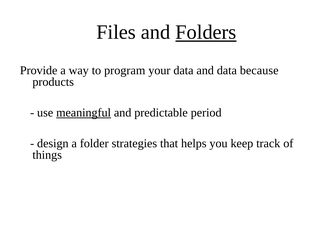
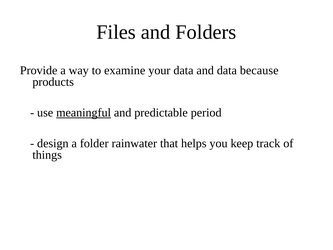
Folders underline: present -> none
program: program -> examine
strategies: strategies -> rainwater
